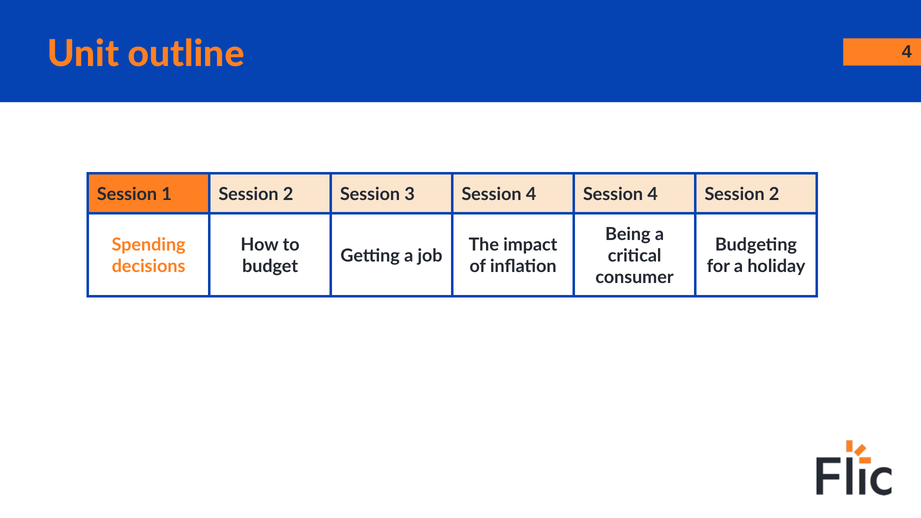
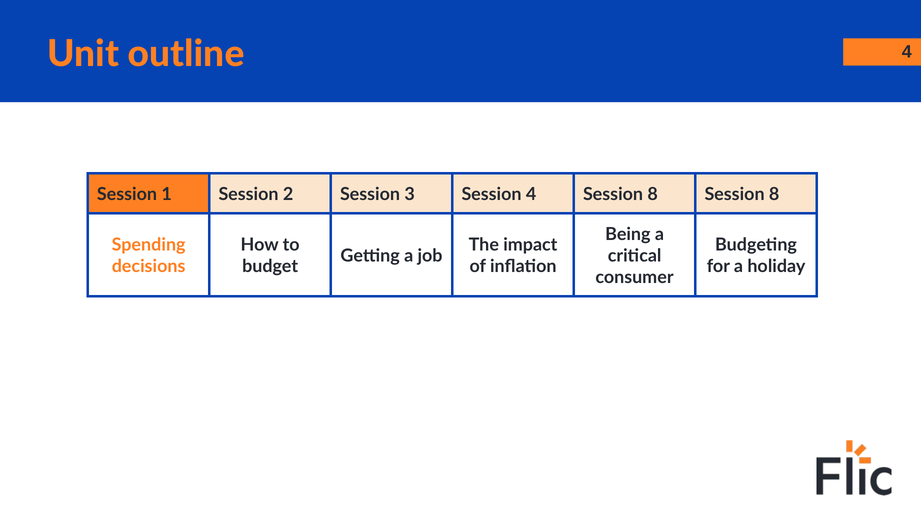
4 Session 4: 4 -> 8
2 at (774, 194): 2 -> 8
